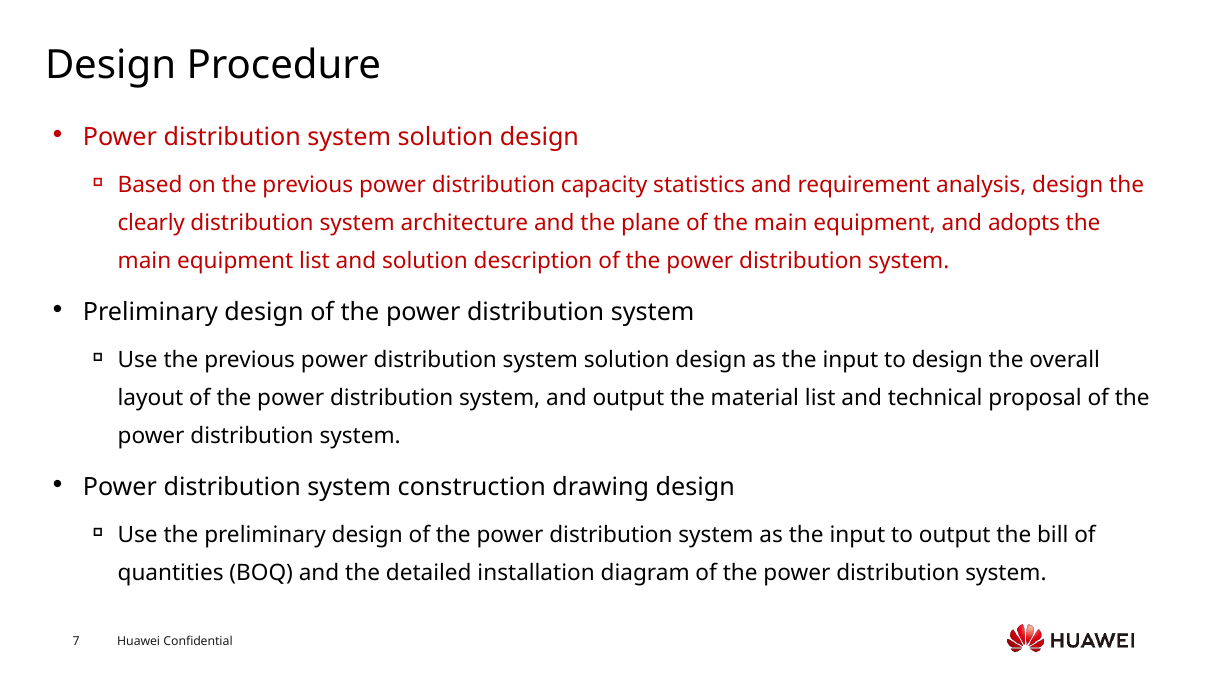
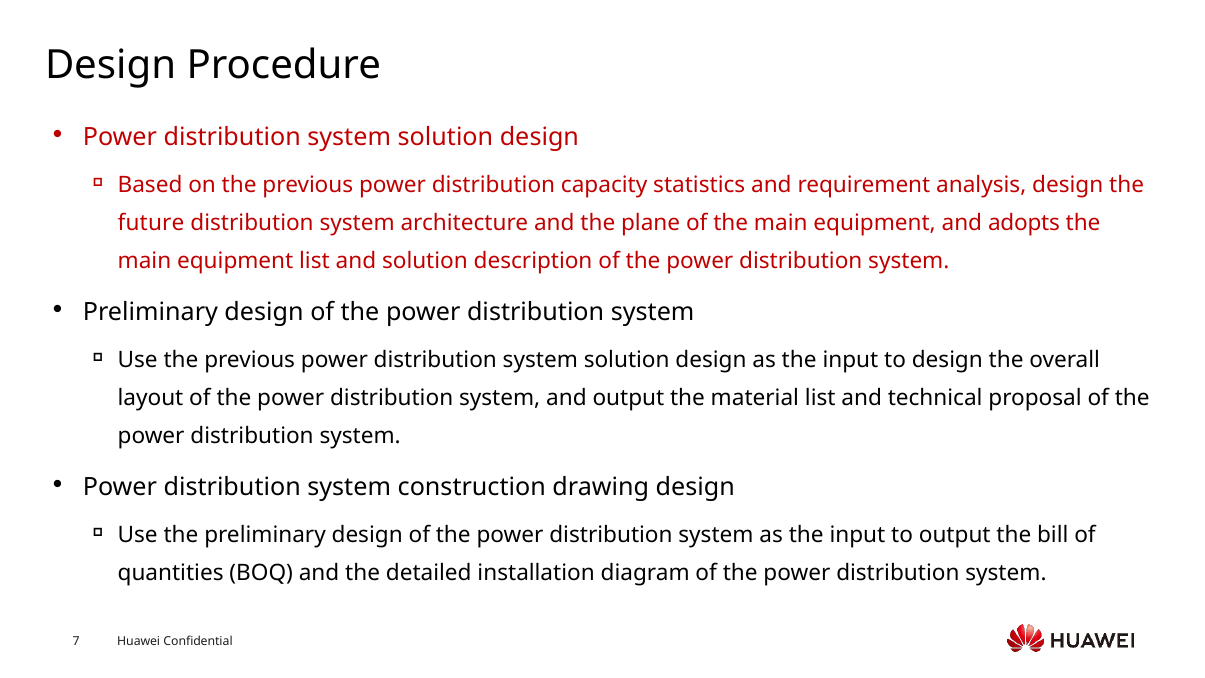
clearly: clearly -> future
